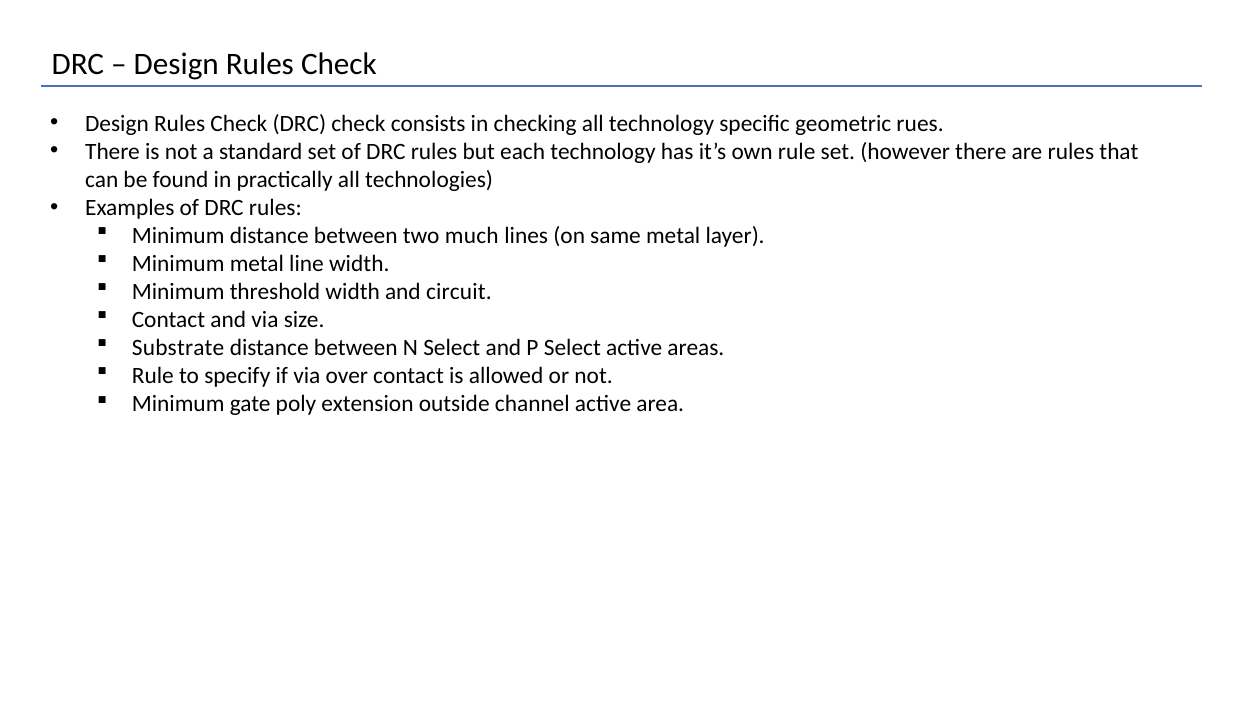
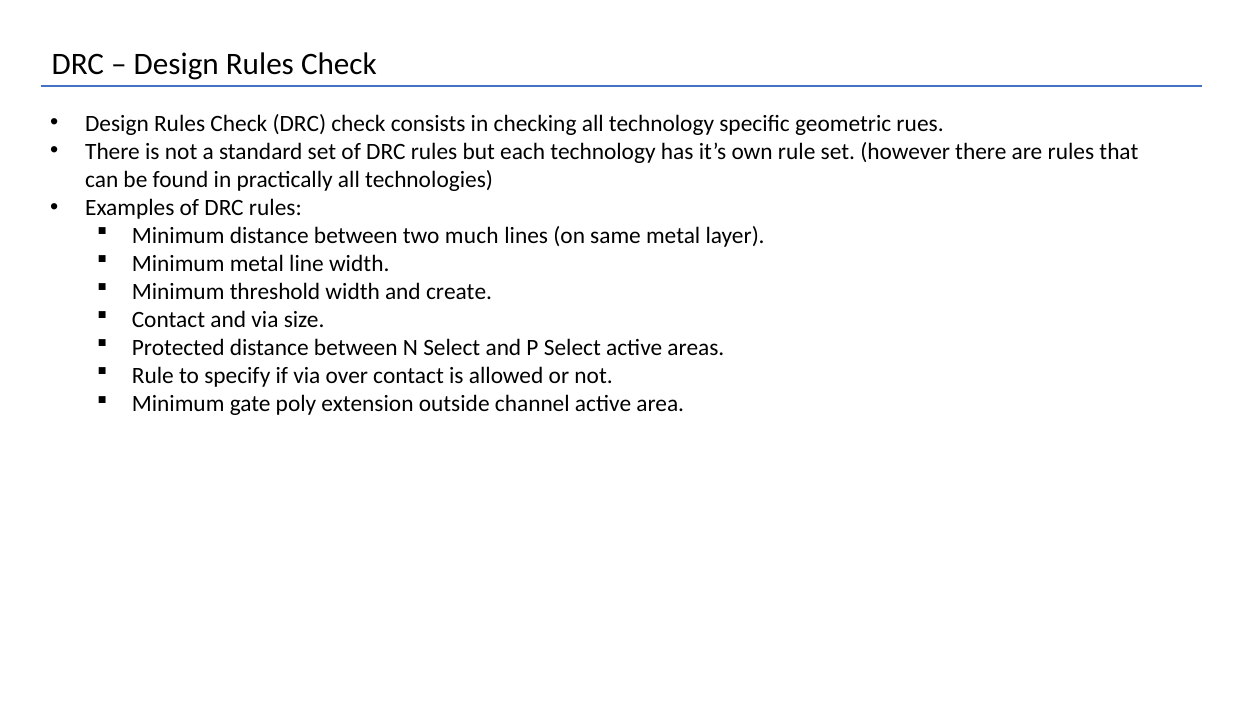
circuit: circuit -> create
Substrate: Substrate -> Protected
